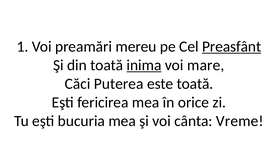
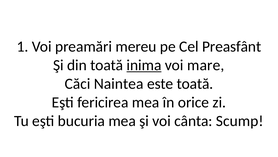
Preasfânt underline: present -> none
Puterea: Puterea -> Naintea
Vreme: Vreme -> Scump
